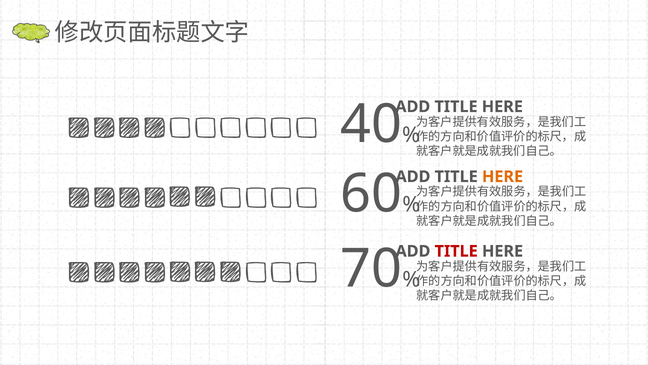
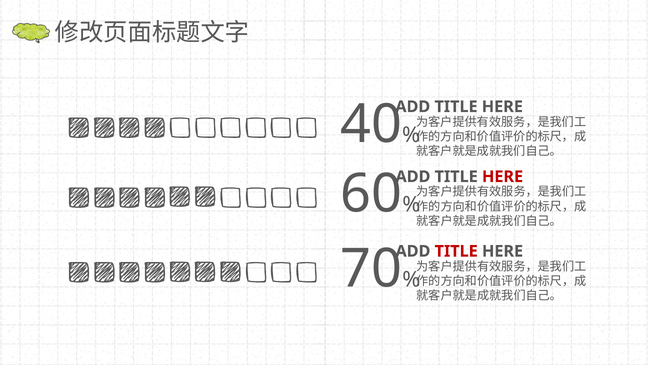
HERE at (503, 176) colour: orange -> red
